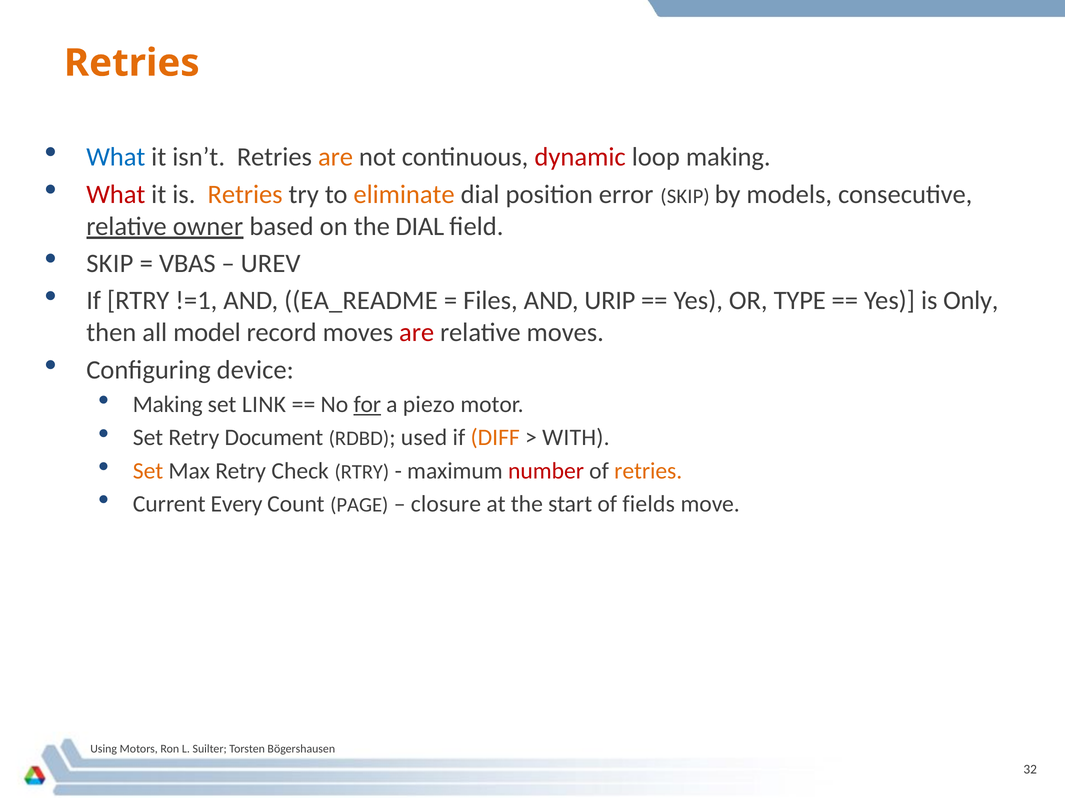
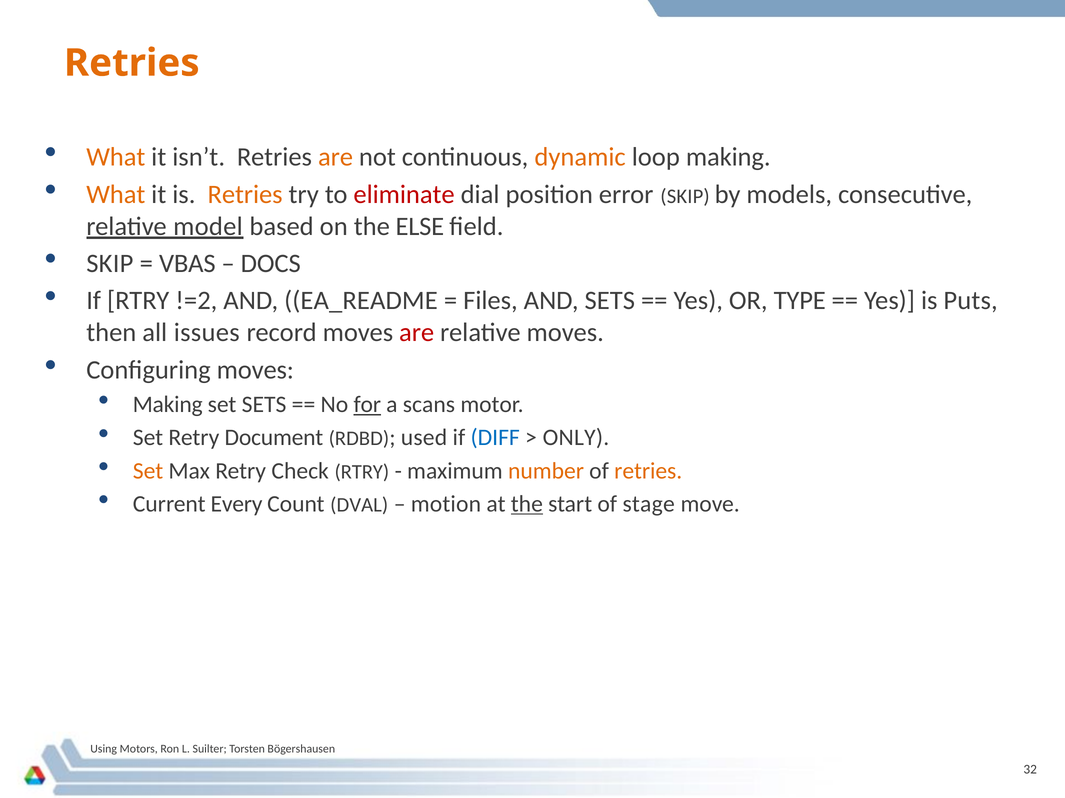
What at (116, 157) colour: blue -> orange
dynamic colour: red -> orange
What at (116, 194) colour: red -> orange
eliminate colour: orange -> red
owner: owner -> model
the DIAL: DIAL -> ELSE
UREV: UREV -> DOCS
!=1: !=1 -> !=2
AND URIP: URIP -> SETS
Only: Only -> Puts
model: model -> issues
Configuring device: device -> moves
set LINK: LINK -> SETS
piezo: piezo -> scans
DIFF colour: orange -> blue
WITH: WITH -> ONLY
number colour: red -> orange
PAGE: PAGE -> DVAL
closure: closure -> motion
the at (527, 504) underline: none -> present
fields: fields -> stage
